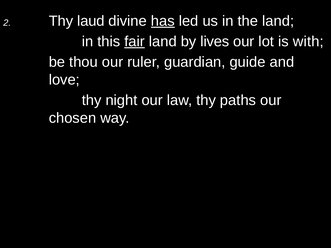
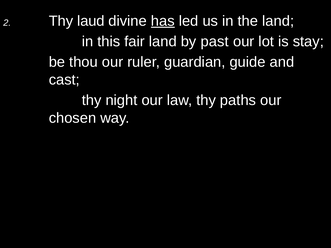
fair underline: present -> none
lives: lives -> past
with: with -> stay
love: love -> cast
